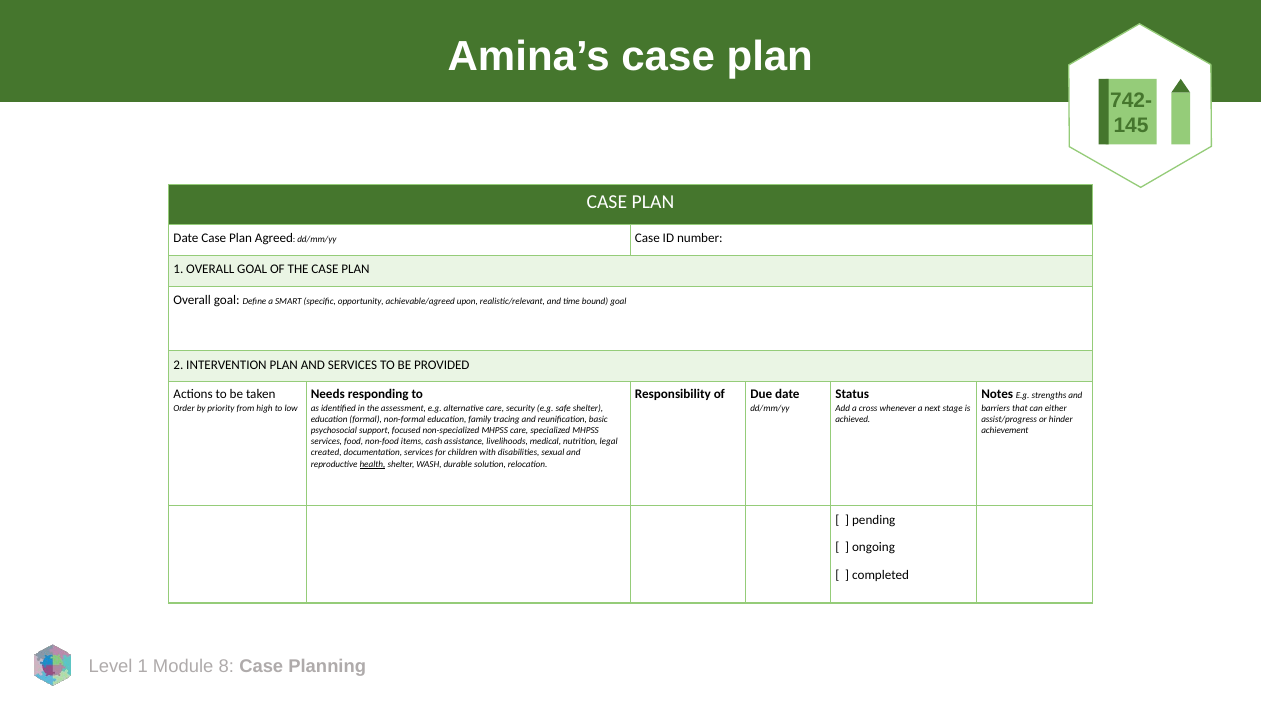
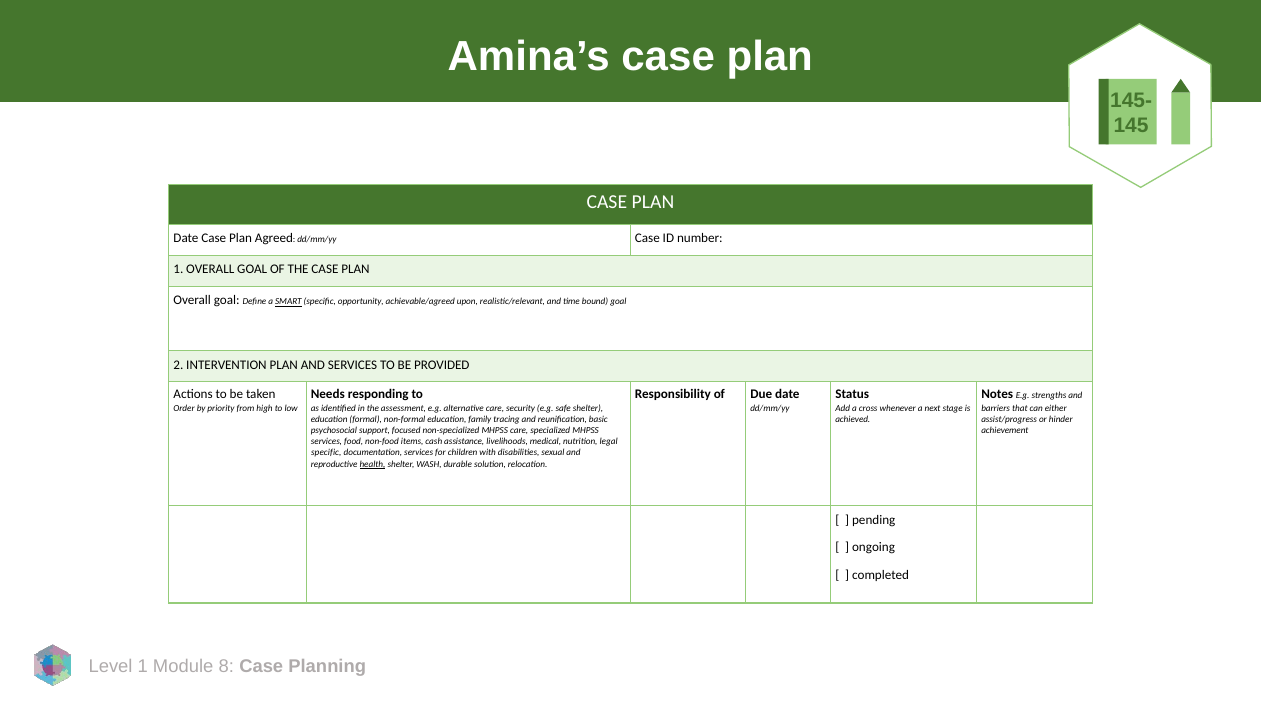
742-: 742- -> 145-
SMART underline: none -> present
created at (326, 453): created -> specific
